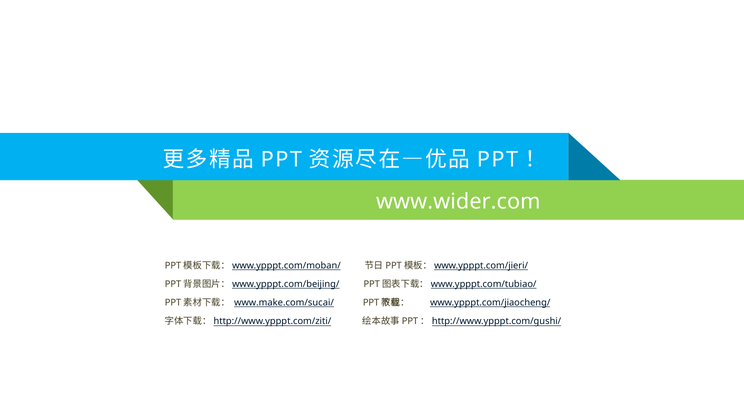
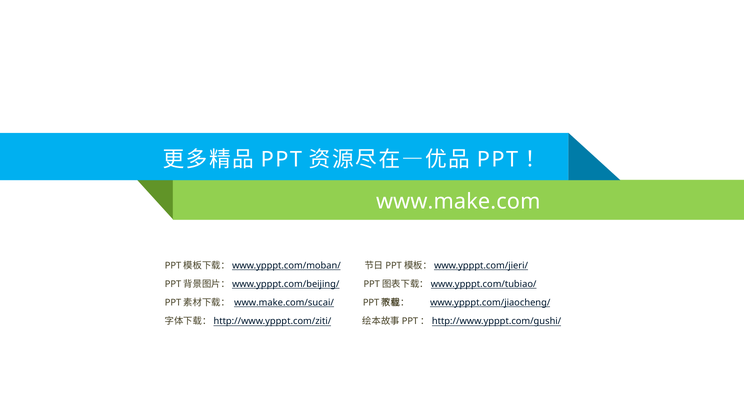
www.wider.com: www.wider.com -> www.make.com
